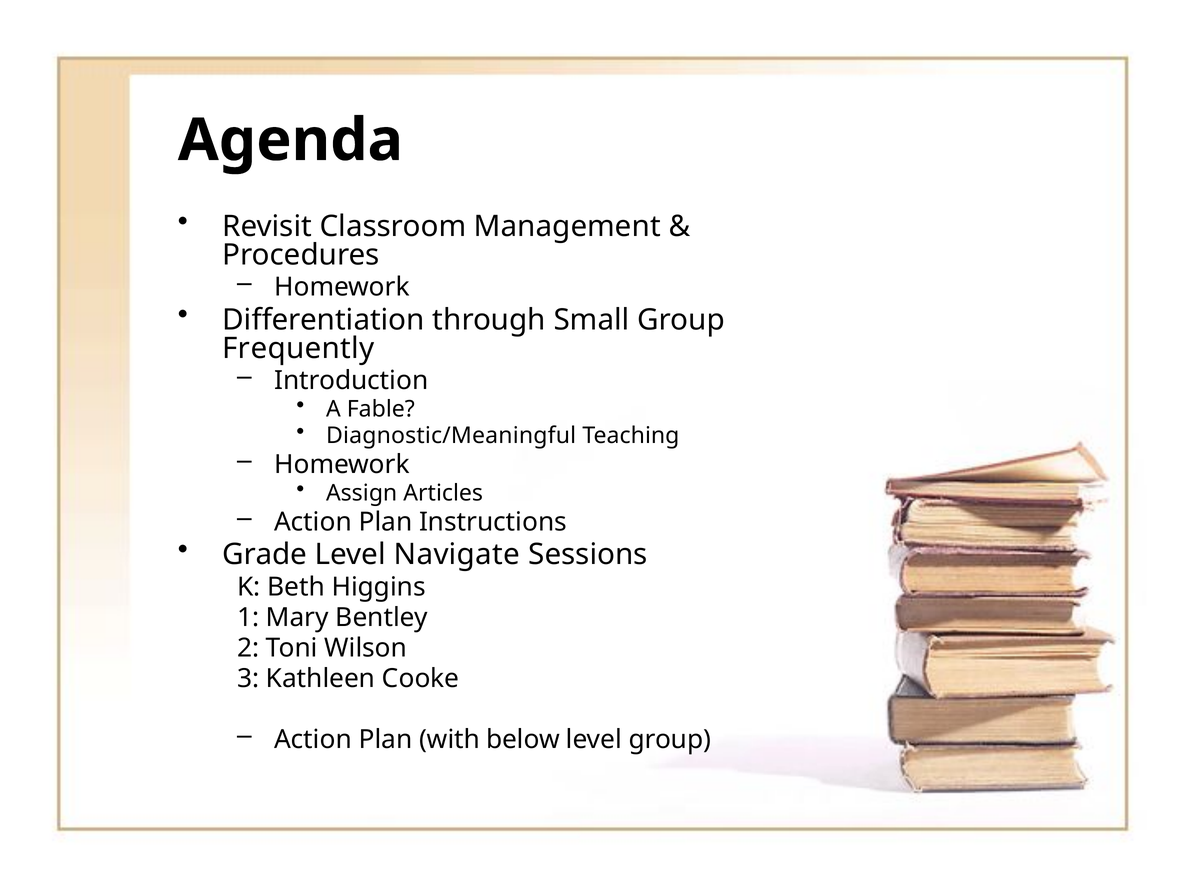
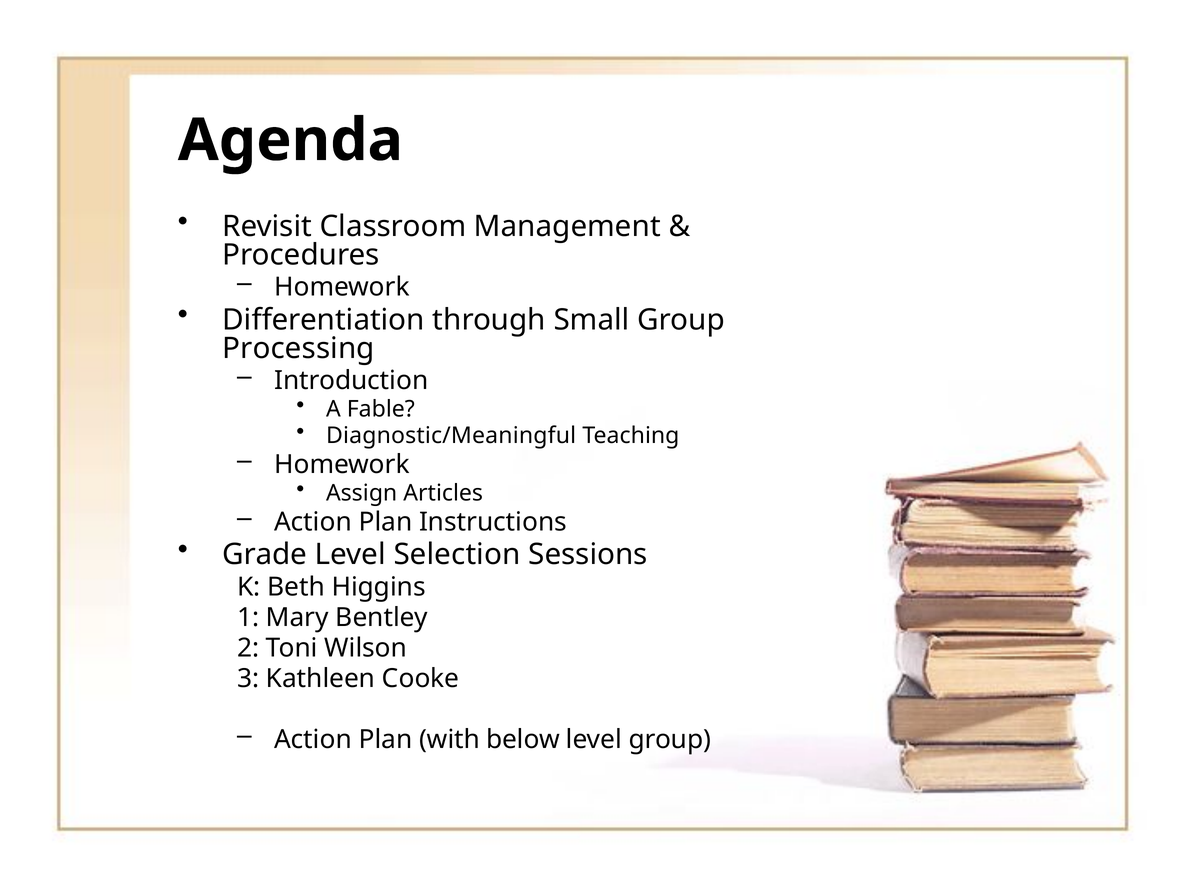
Frequently: Frequently -> Processing
Navigate: Navigate -> Selection
